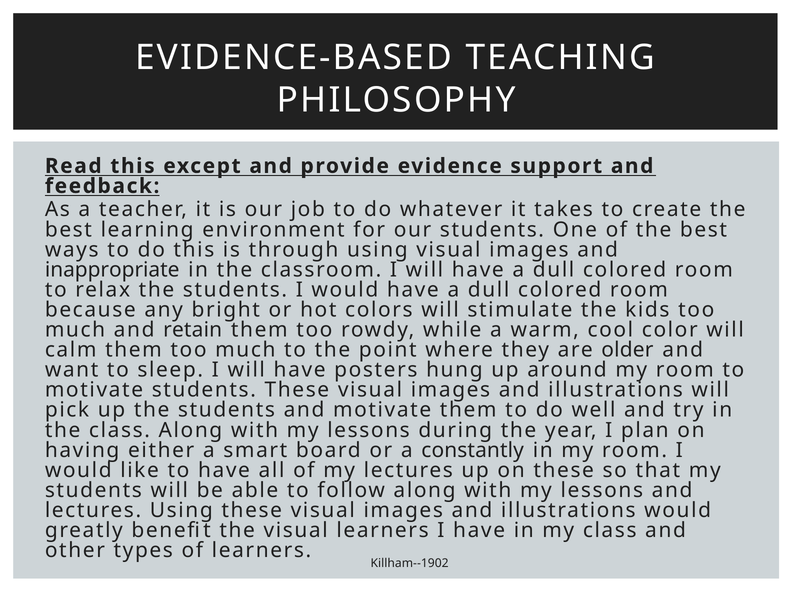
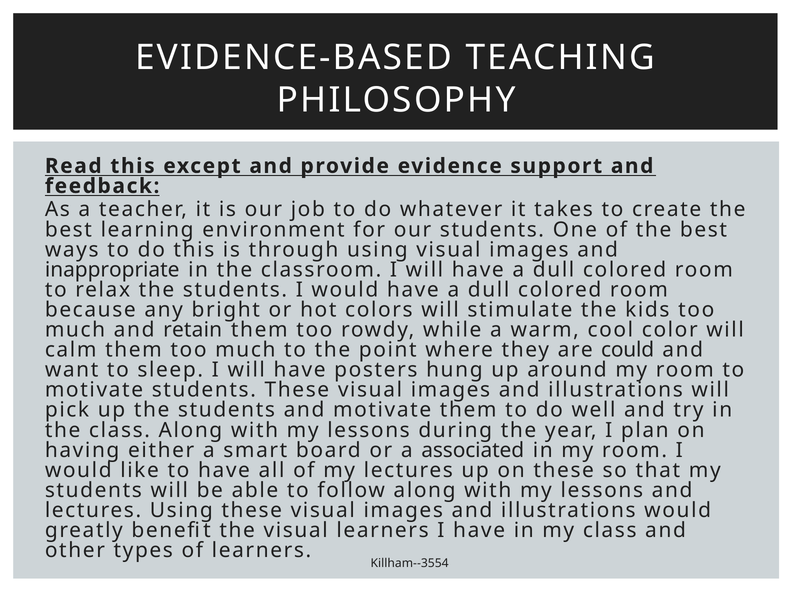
older: older -> could
constantly: constantly -> associated
Killham--1902: Killham--1902 -> Killham--3554
